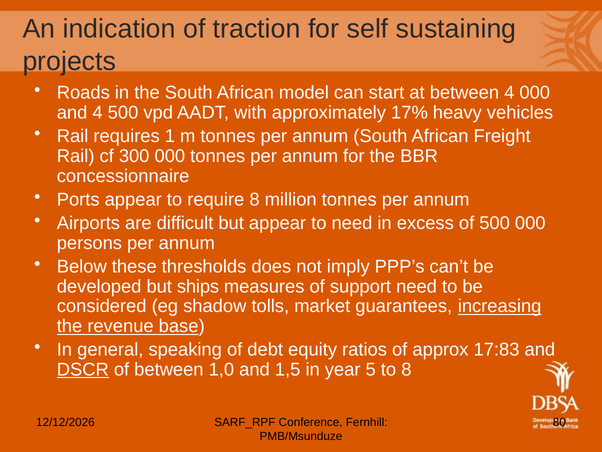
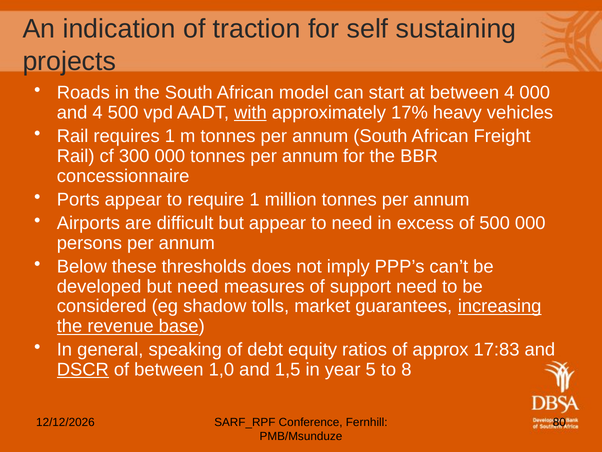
with underline: none -> present
require 8: 8 -> 1
but ships: ships -> need
